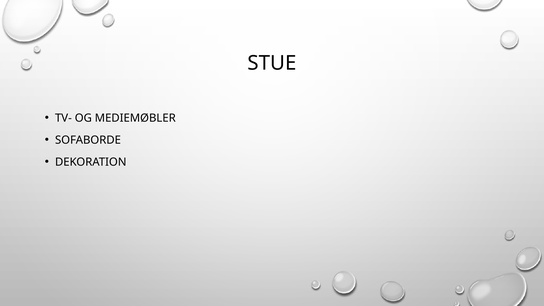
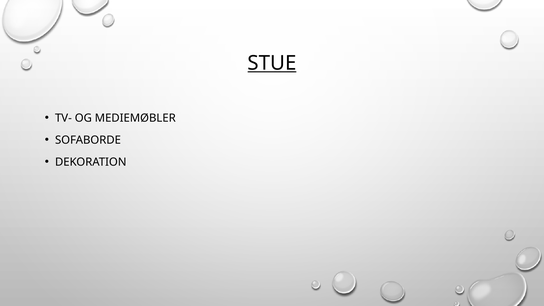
STUE underline: none -> present
